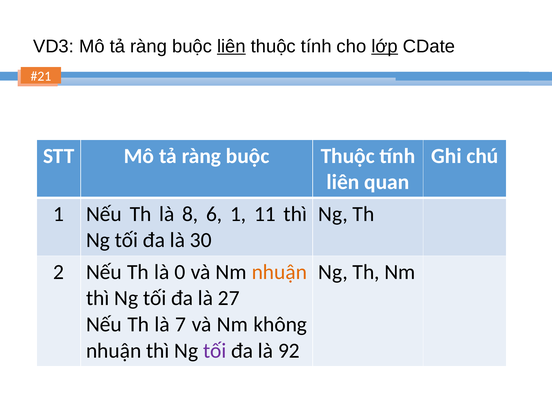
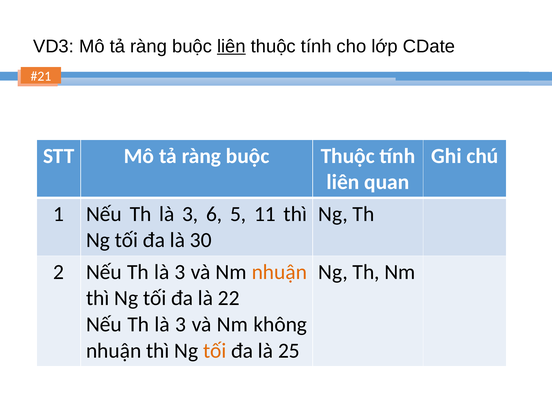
lớp underline: present -> none
8 at (190, 214): 8 -> 3
6 1: 1 -> 5
0 at (180, 272): 0 -> 3
27: 27 -> 22
7 at (181, 324): 7 -> 3
tối at (215, 351) colour: purple -> orange
92: 92 -> 25
